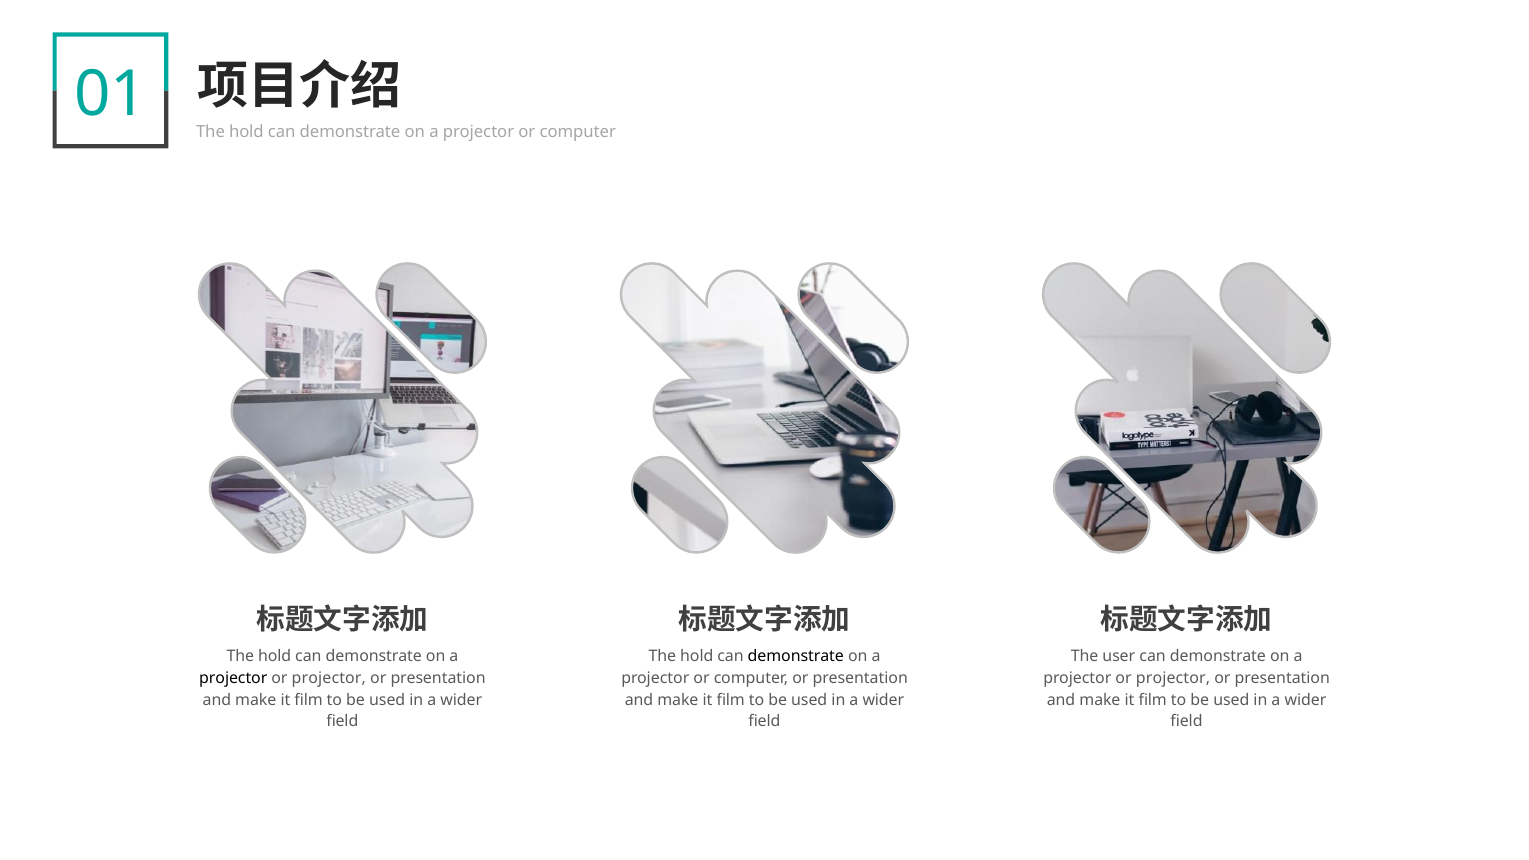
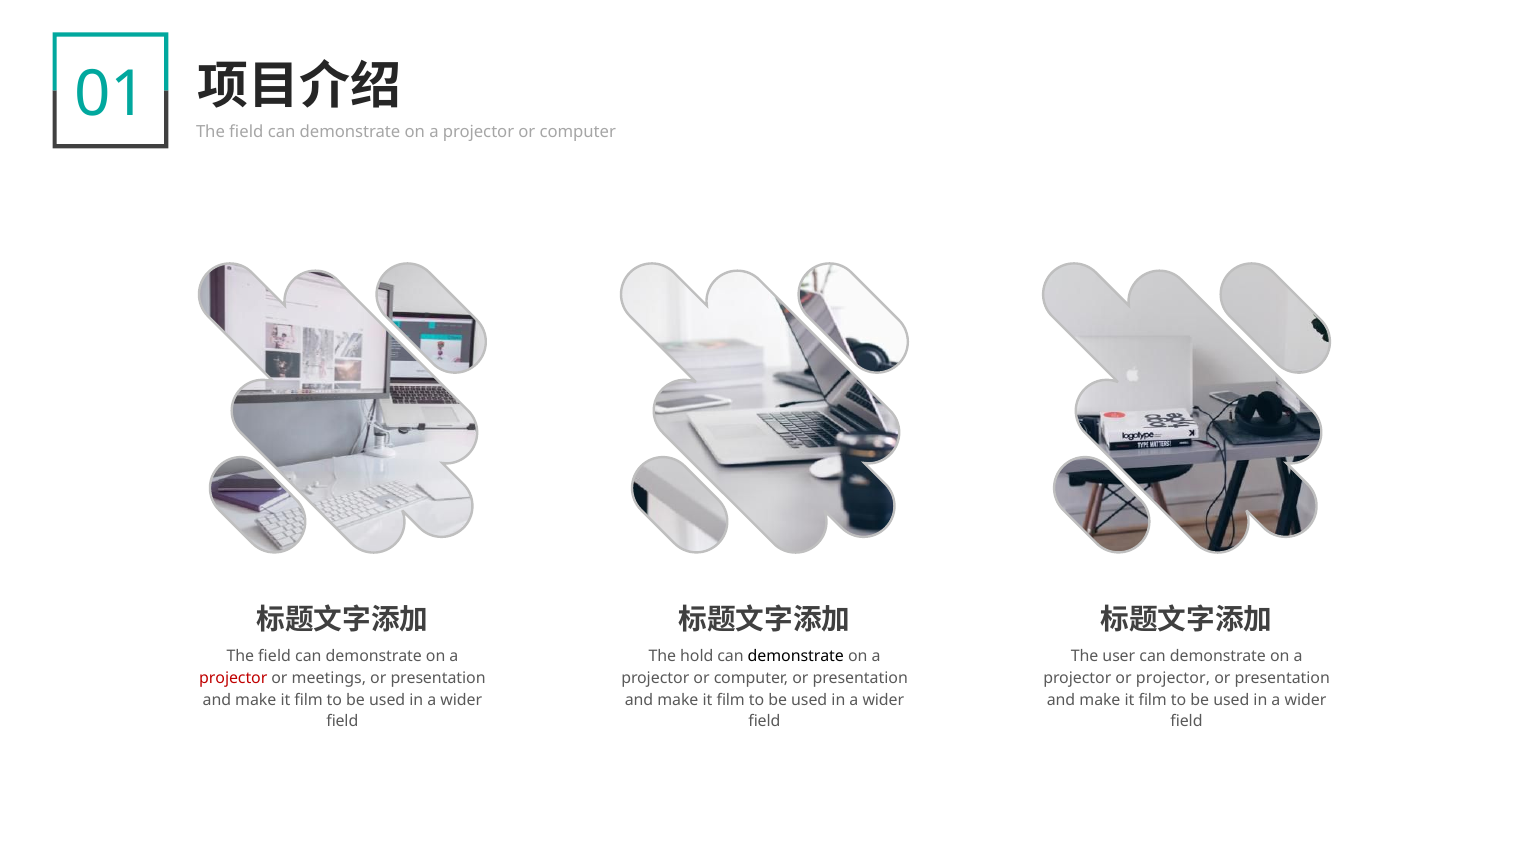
hold at (246, 132): hold -> field
hold at (275, 656): hold -> field
projector at (233, 678) colour: black -> red
projector at (329, 678): projector -> meetings
